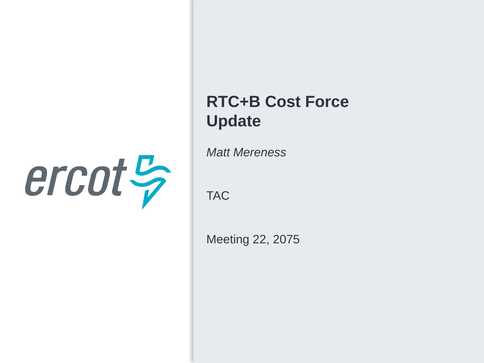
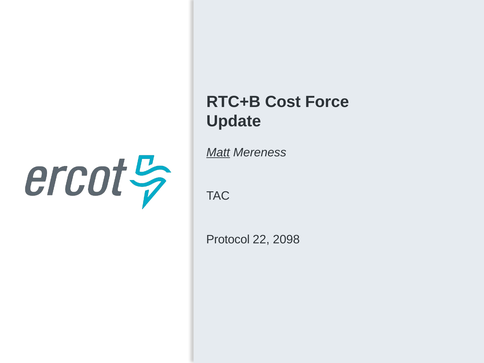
Matt underline: none -> present
Meeting: Meeting -> Protocol
2075: 2075 -> 2098
